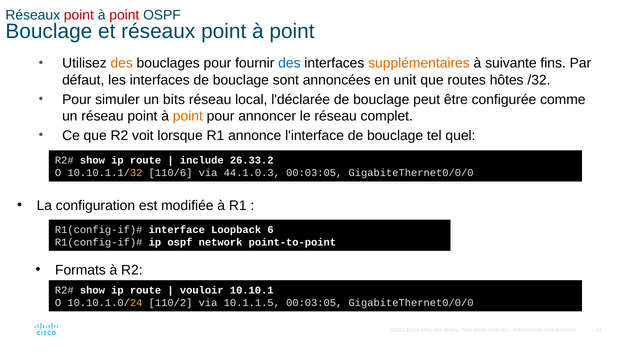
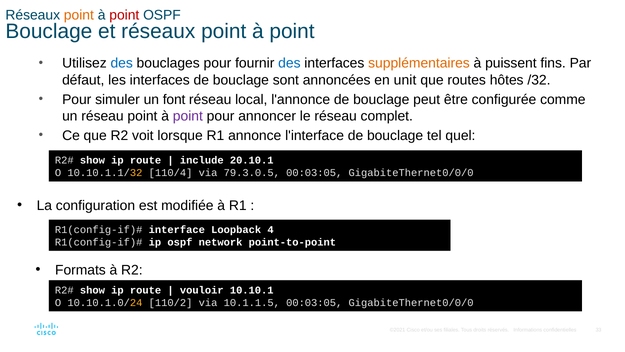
point at (79, 15) colour: red -> orange
des at (122, 63) colour: orange -> blue
suivante: suivante -> puissent
bits: bits -> font
l'déclarée: l'déclarée -> l'annonce
point at (188, 116) colour: orange -> purple
26.33.2: 26.33.2 -> 20.10.1
110/6: 110/6 -> 110/4
44.1.0.3: 44.1.0.3 -> 79.3.0.5
6: 6 -> 4
